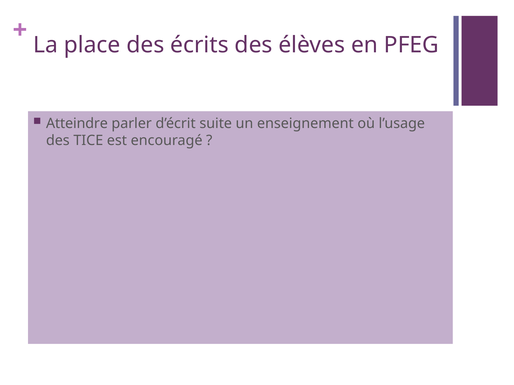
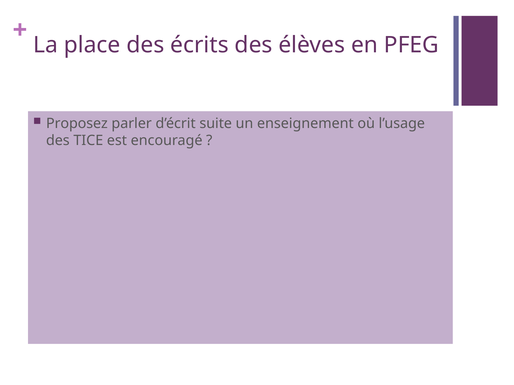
Atteindre: Atteindre -> Proposez
